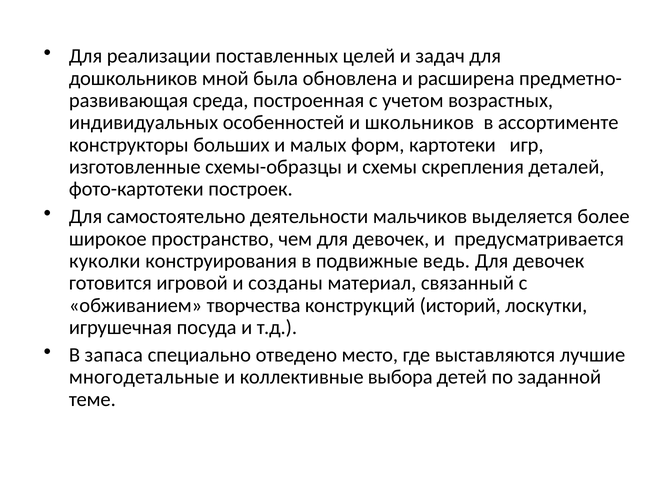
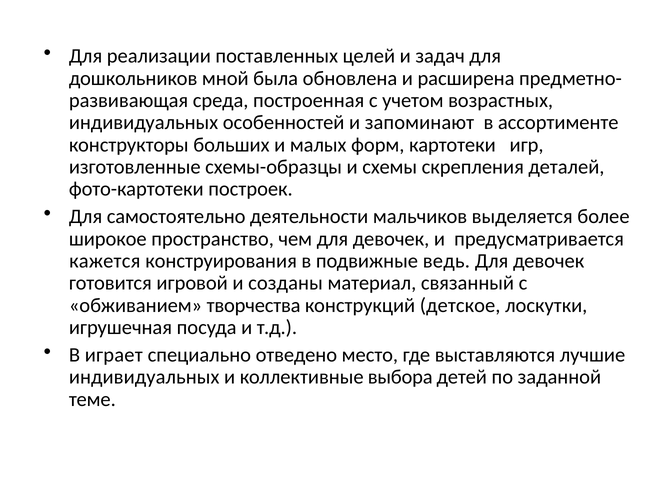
школьников: школьников -> запоминают
куколки: куколки -> кажется
историй: историй -> детское
запаса: запаса -> играет
многодетальные at (144, 377): многодетальные -> индивидуальных
